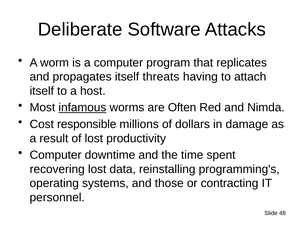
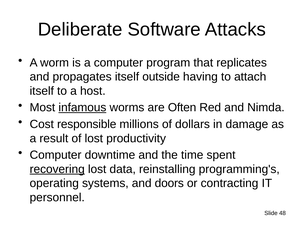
threats: threats -> outside
recovering underline: none -> present
those: those -> doors
